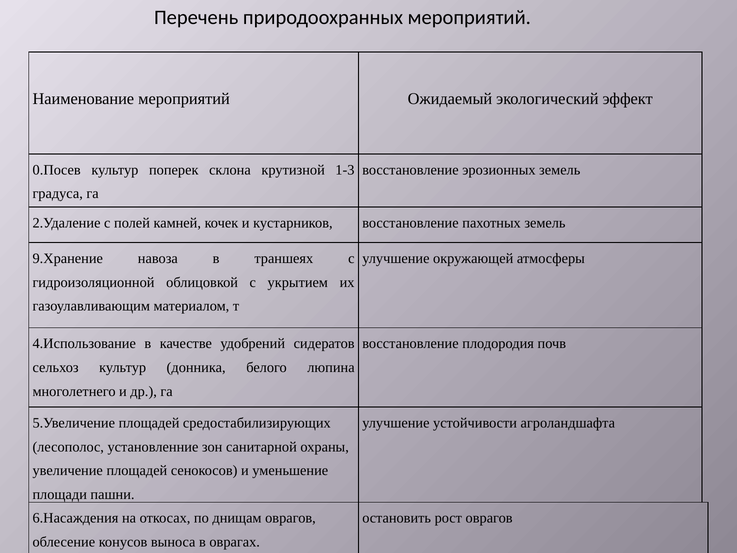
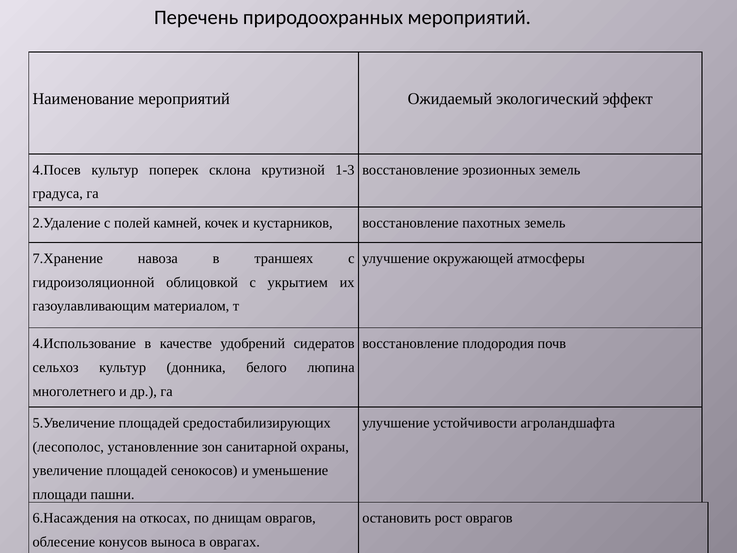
0.Посев: 0.Посев -> 4.Посев
9.Хранение: 9.Хранение -> 7.Хранение
